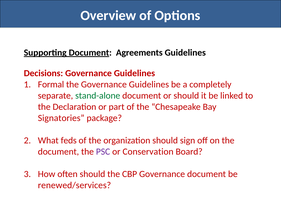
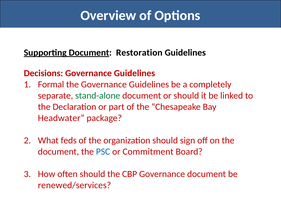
Agreements: Agreements -> Restoration
Signatories: Signatories -> Headwater
PSC colour: purple -> blue
Conservation: Conservation -> Commitment
